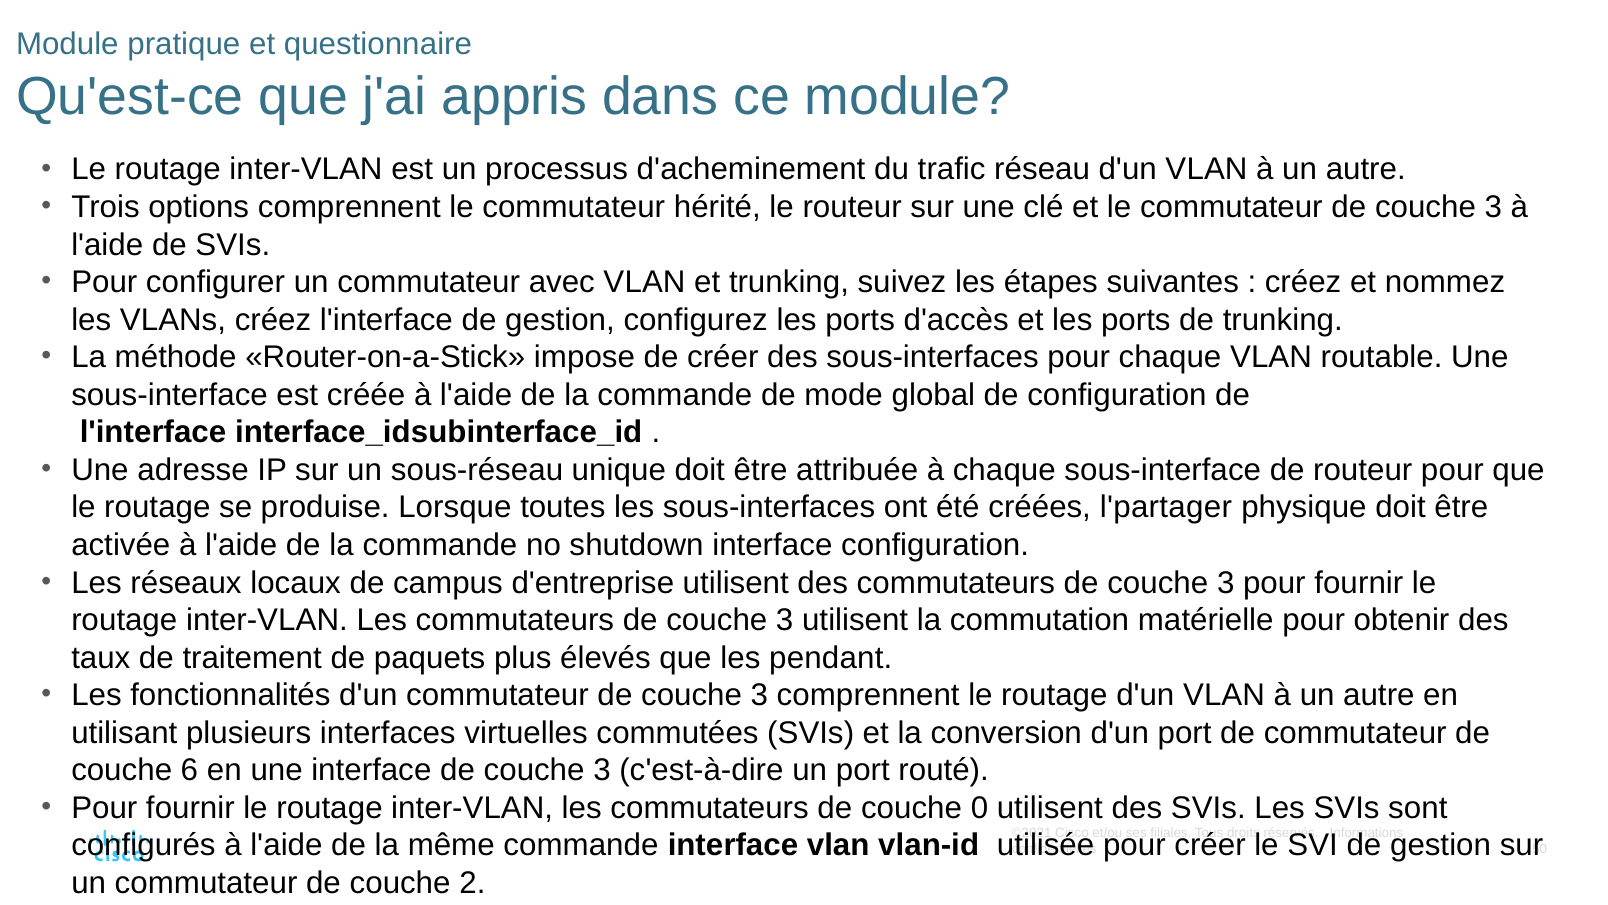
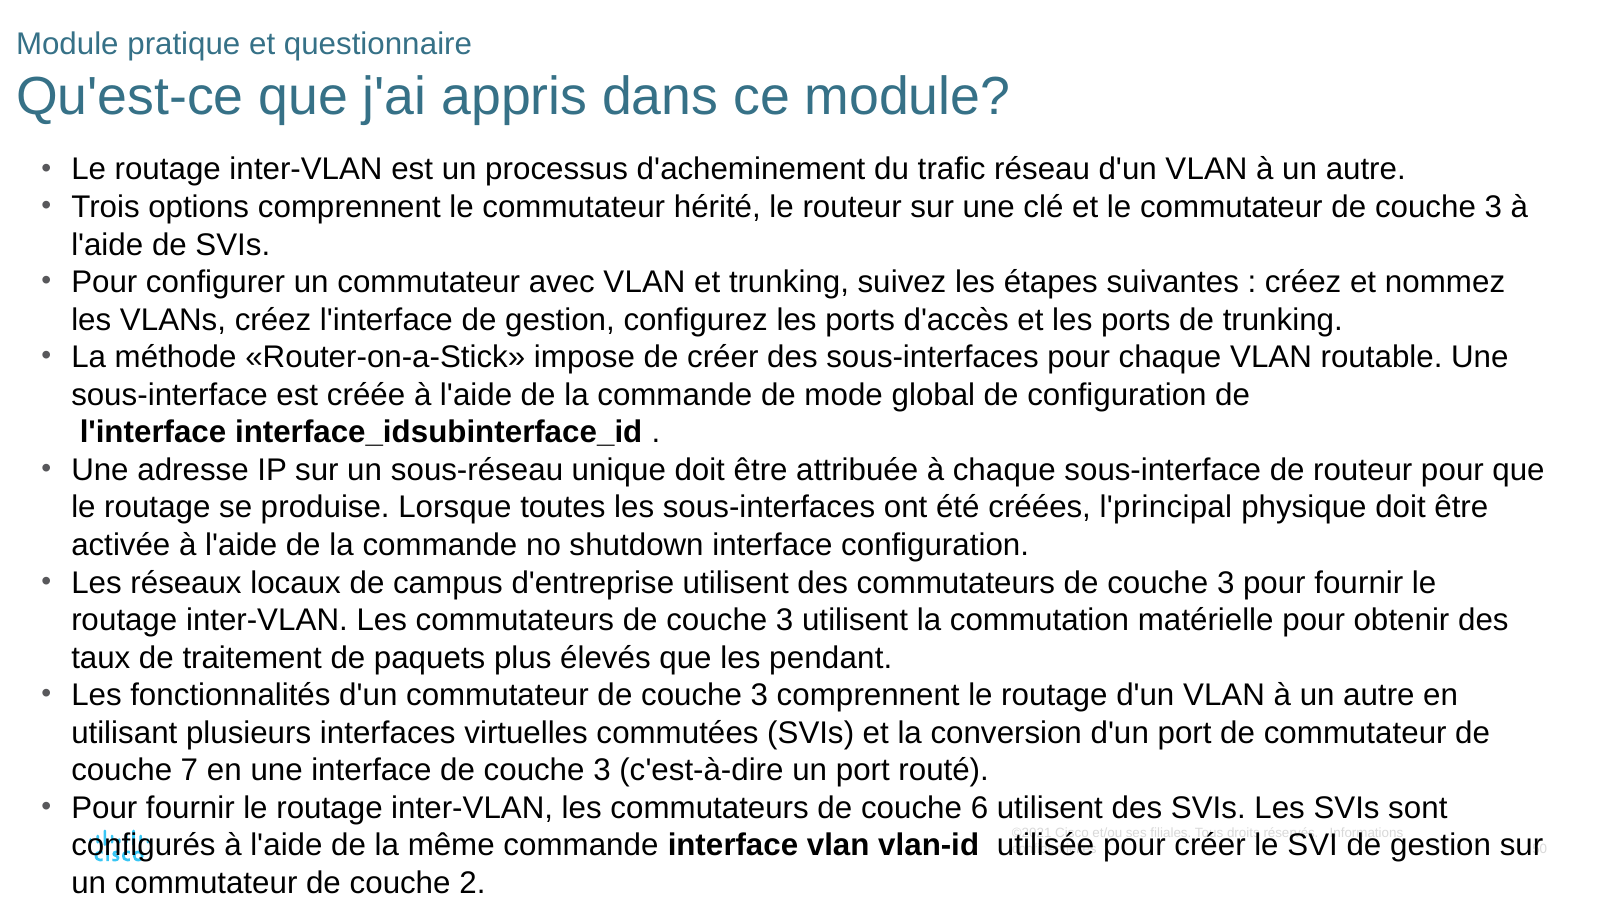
l'partager: l'partager -> l'principal
6: 6 -> 7
0: 0 -> 6
